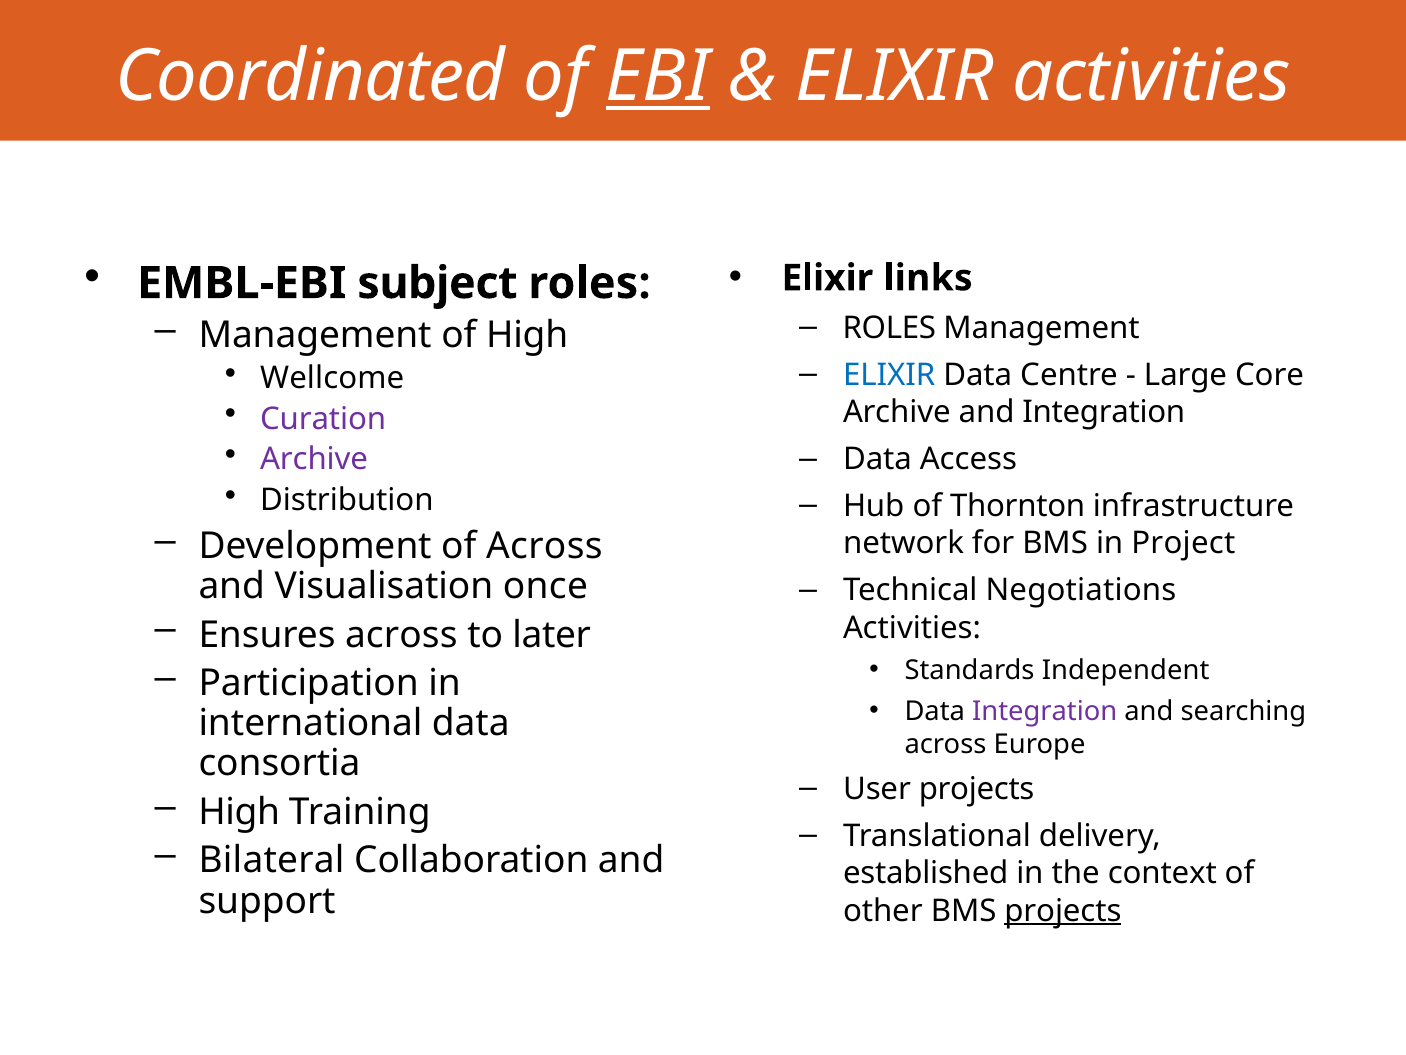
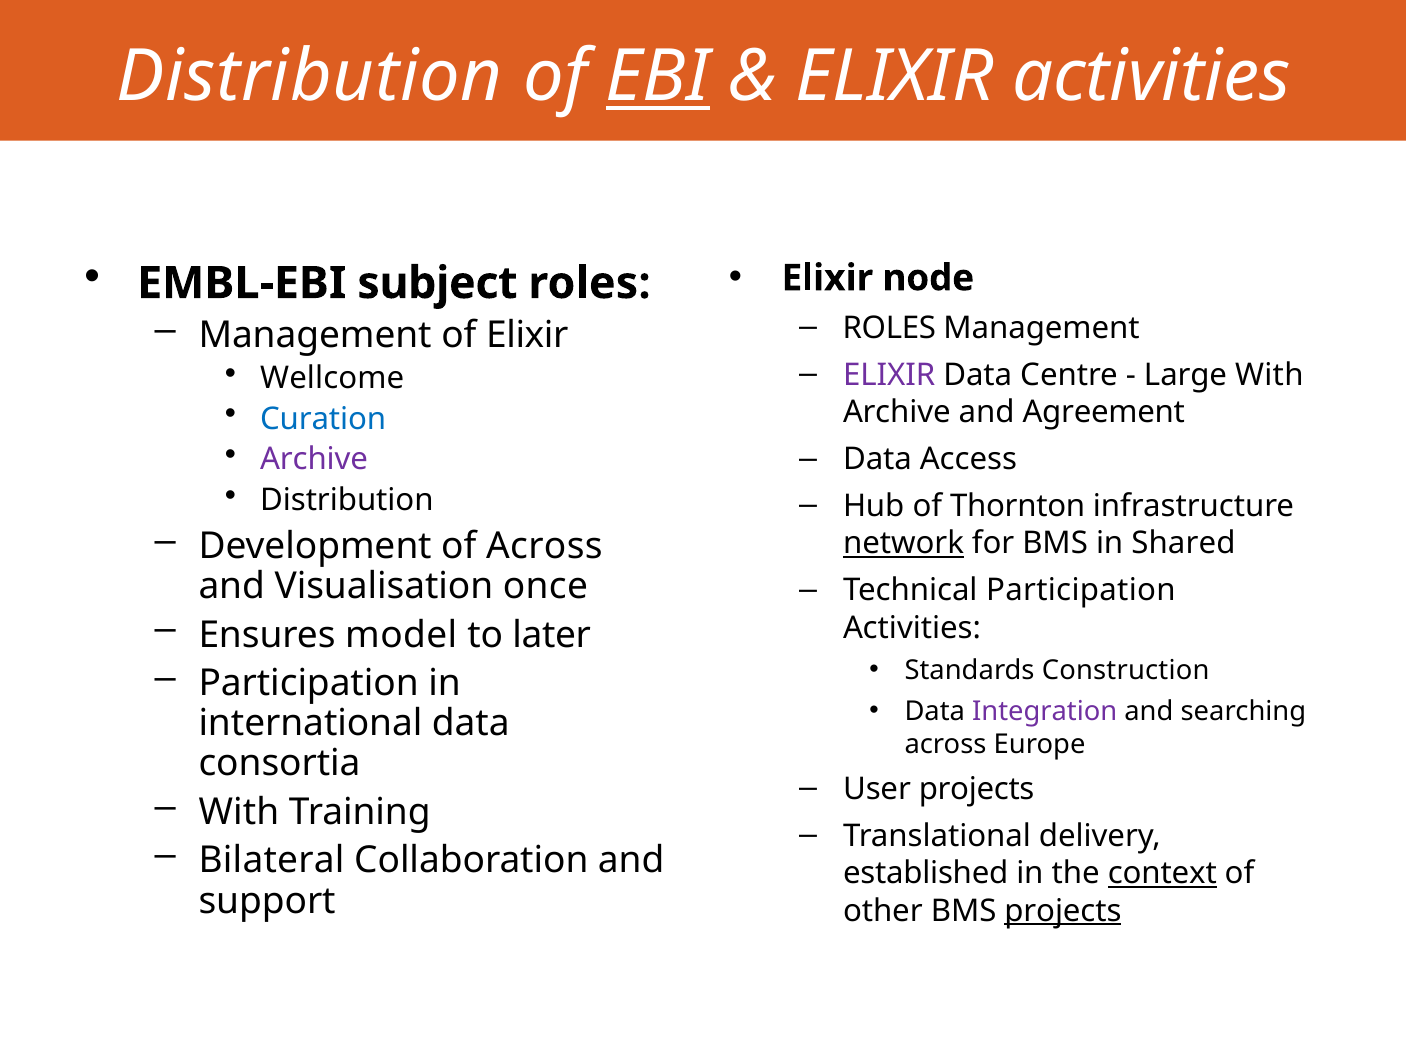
Coordinated at (310, 77): Coordinated -> Distribution
links: links -> node
of High: High -> Elixir
ELIXIR at (889, 375) colour: blue -> purple
Large Core: Core -> With
Curation colour: purple -> blue
and Integration: Integration -> Agreement
network underline: none -> present
Project: Project -> Shared
Technical Negotiations: Negotiations -> Participation
Ensures across: across -> model
Independent: Independent -> Construction
High at (239, 812): High -> With
context underline: none -> present
